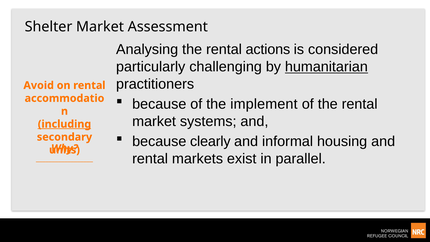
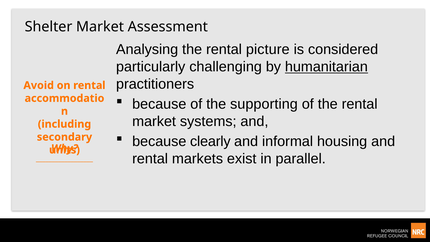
actions: actions -> picture
implement: implement -> supporting
including underline: present -> none
